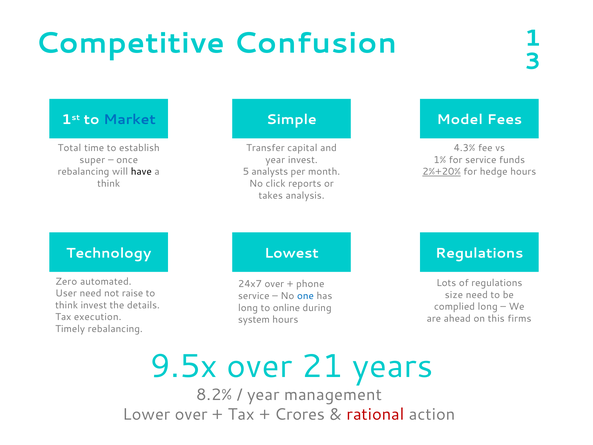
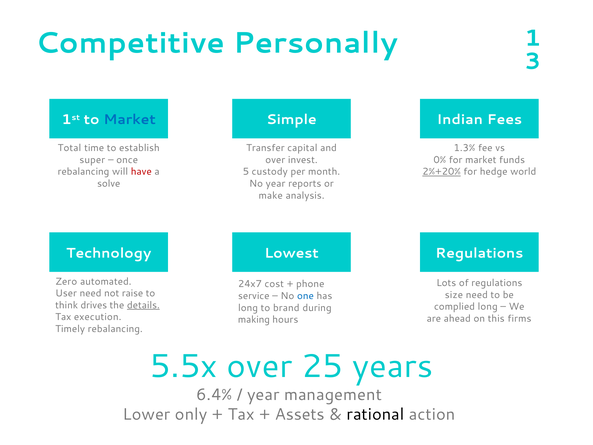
Confusion: Confusion -> Personally
Model: Model -> Indian
4.3%: 4.3% -> 1.3%
year at (275, 160): year -> over
1%: 1% -> 0%
for service: service -> market
have colour: black -> red
analysts: analysts -> custody
hedge hours: hours -> world
think at (109, 183): think -> solve
No click: click -> year
takes: takes -> make
24x7 over: over -> cost
think invest: invest -> drives
details underline: none -> present
online: online -> brand
system: system -> making
9.5x: 9.5x -> 5.5x
21: 21 -> 25
8.2%: 8.2% -> 6.4%
Lower over: over -> only
Crores: Crores -> Assets
rational colour: red -> black
